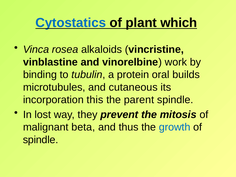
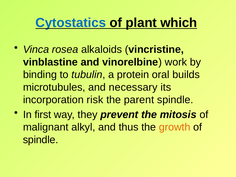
cutaneous: cutaneous -> necessary
this: this -> risk
lost: lost -> first
beta: beta -> alkyl
growth colour: blue -> orange
